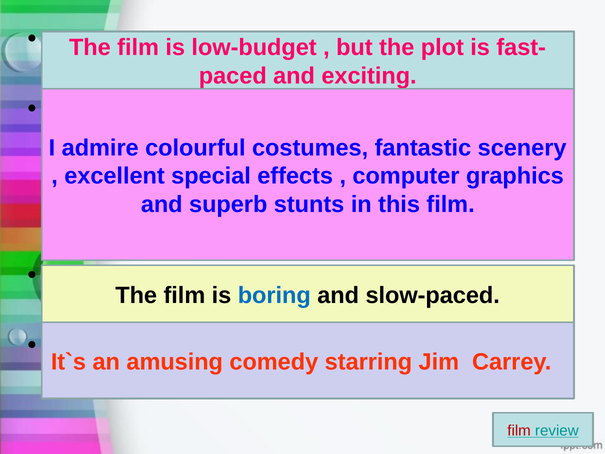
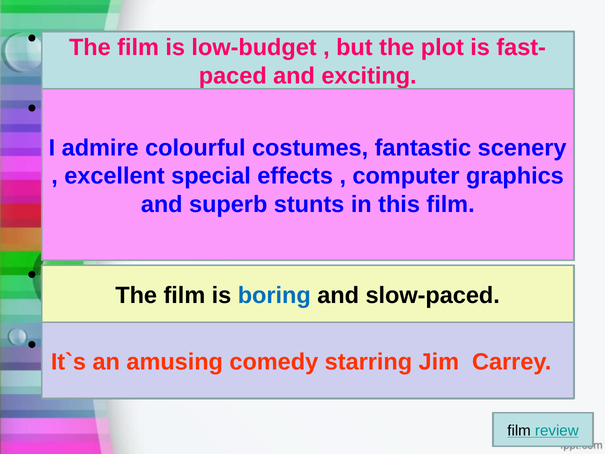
film at (519, 430) colour: red -> black
